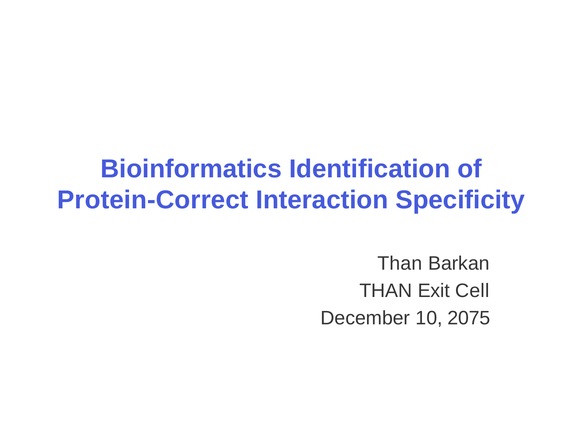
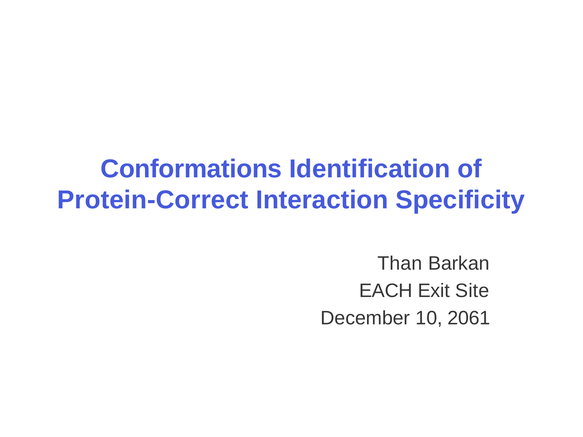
Bioinformatics: Bioinformatics -> Conformations
THAN at (386, 291): THAN -> EACH
Cell: Cell -> Site
2075: 2075 -> 2061
